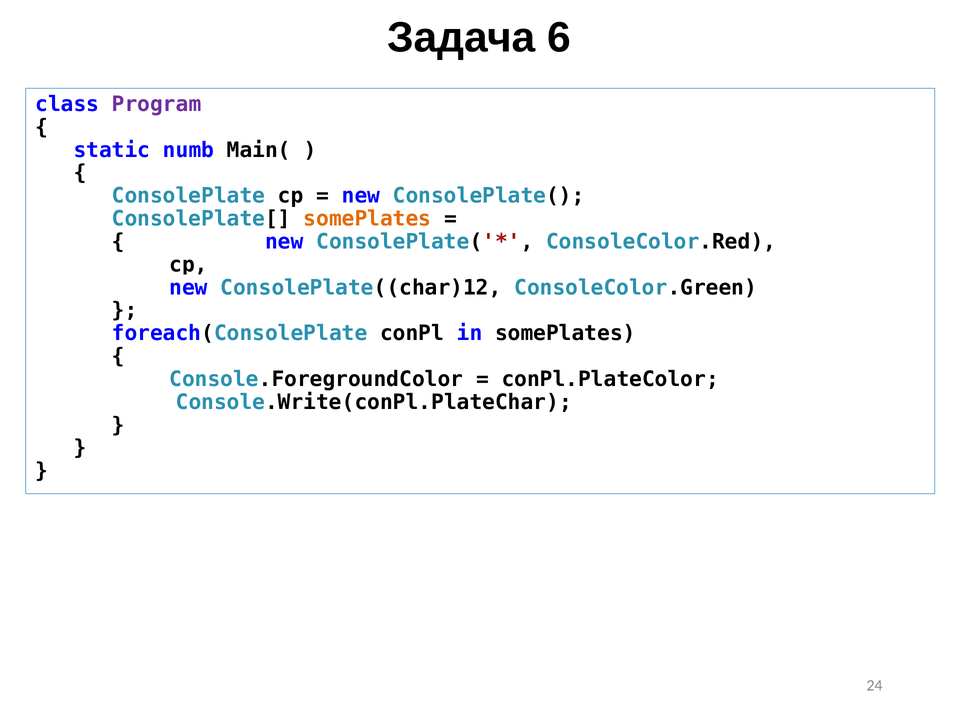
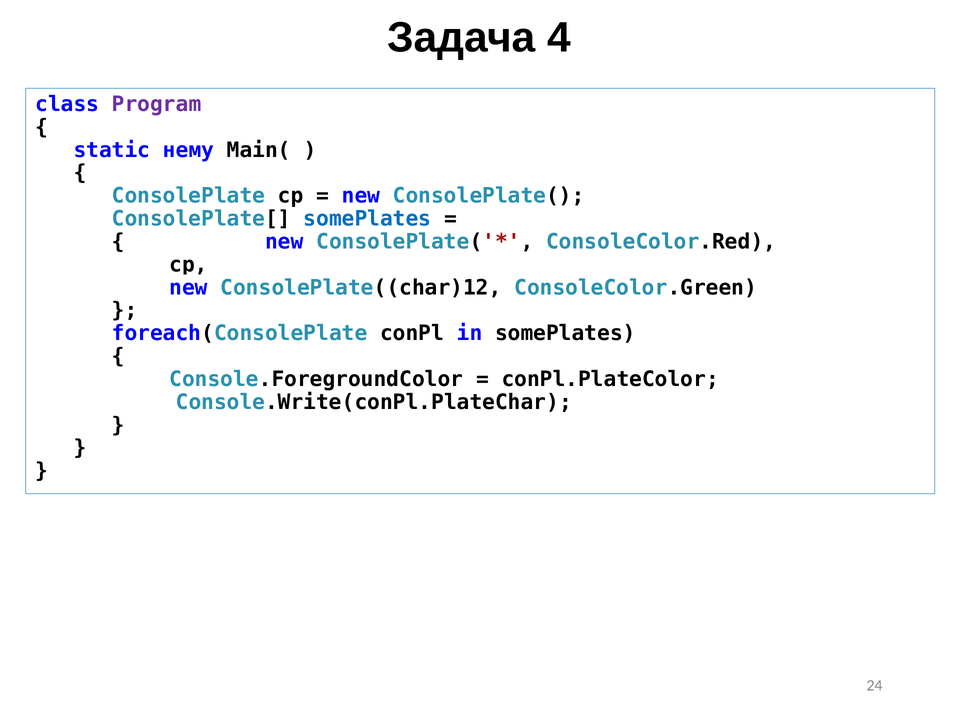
6: 6 -> 4
numb: numb -> нему
somePlates at (367, 219) colour: orange -> blue
